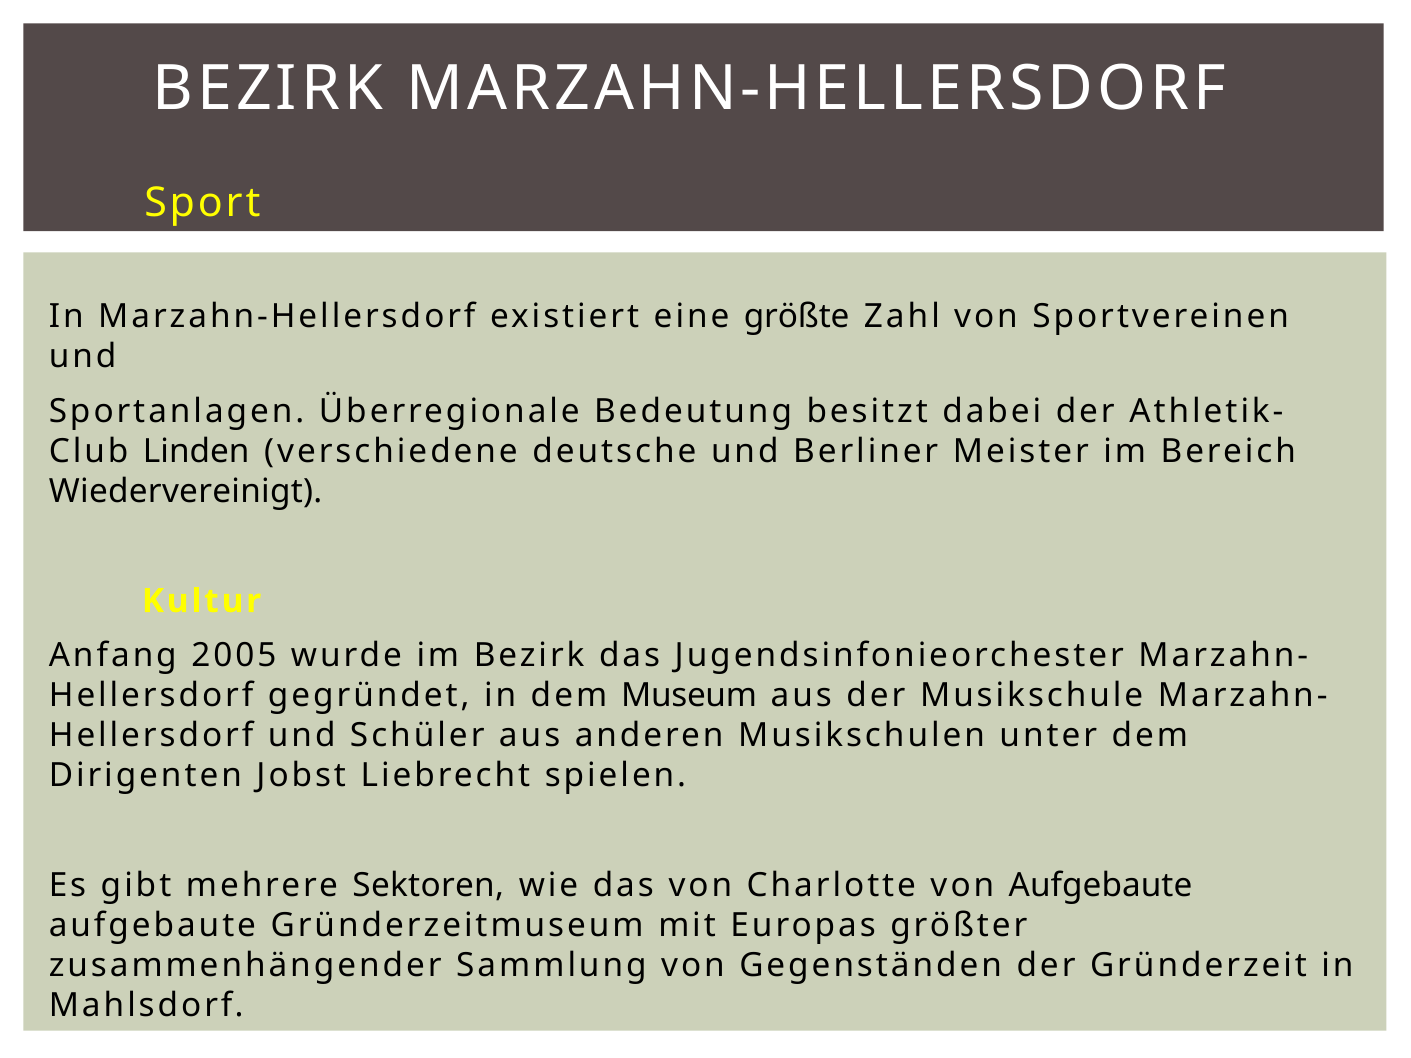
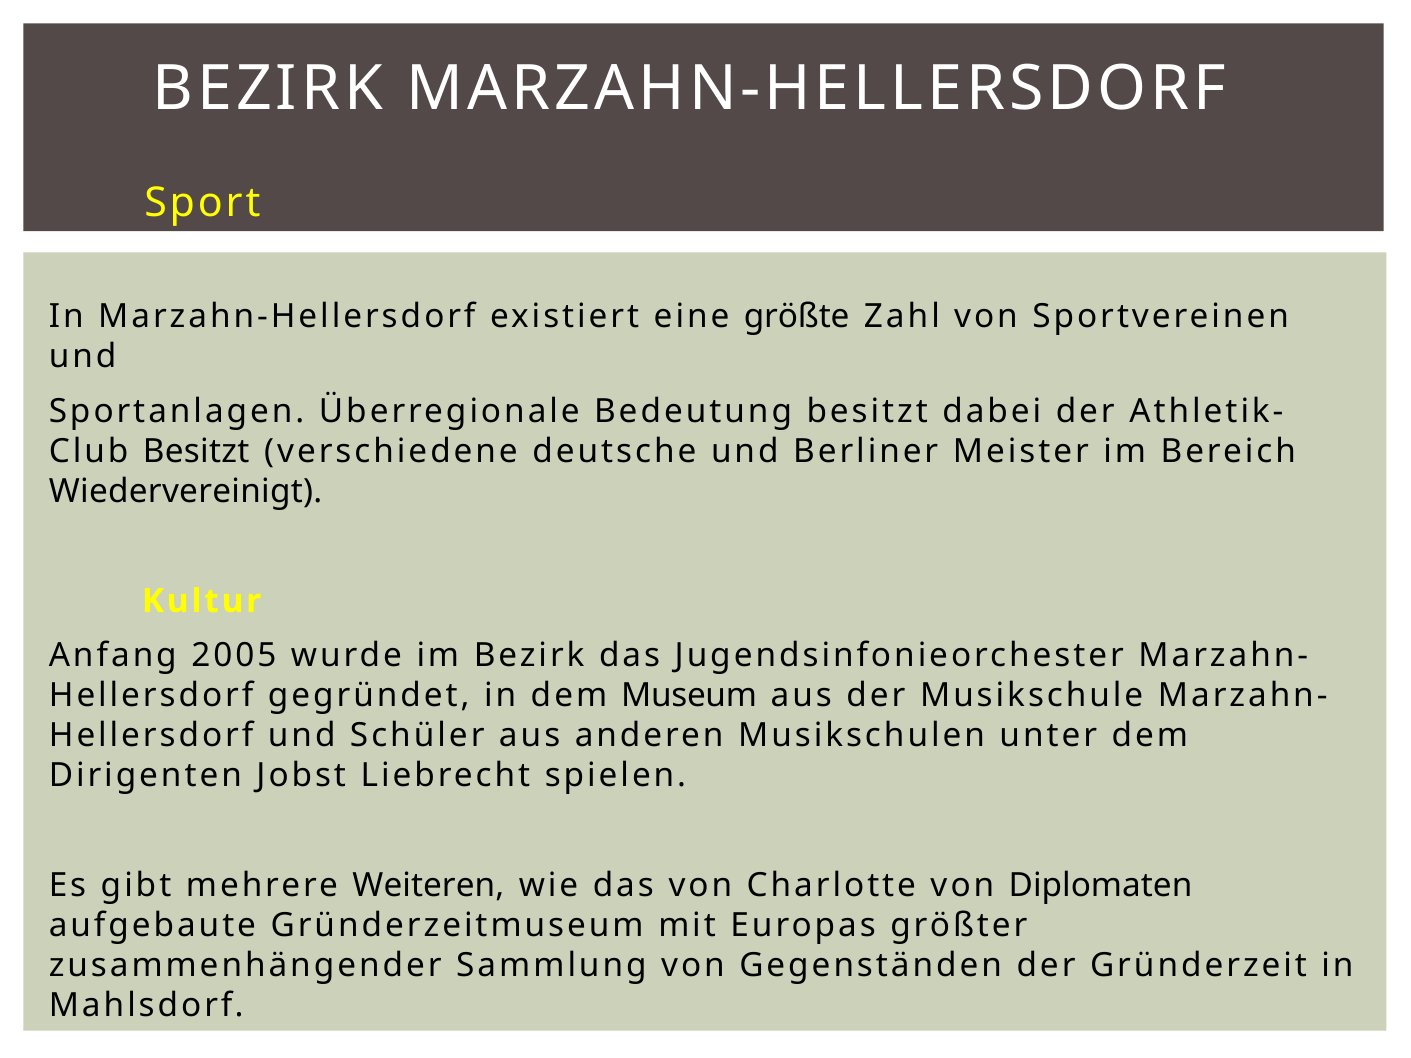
Linden at (196, 451): Linden -> Besitzt
Sektoren: Sektoren -> Weiteren
von Aufgebaute: Aufgebaute -> Diplomaten
